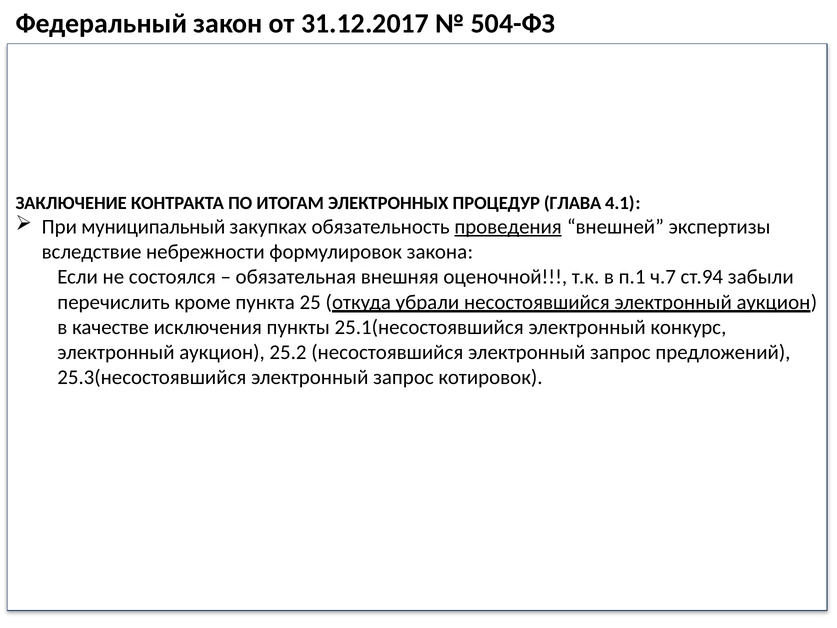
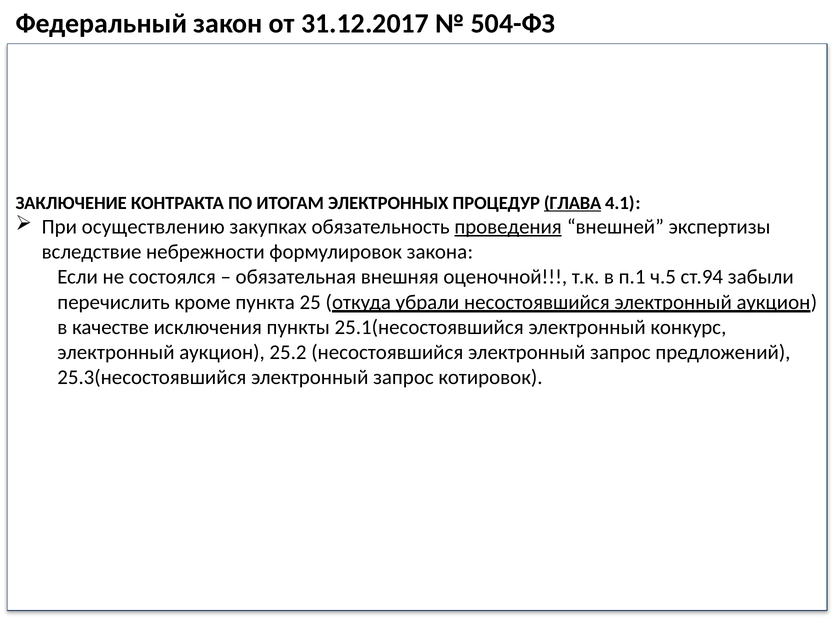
ГЛАВА underline: none -> present
муниципальный: муниципальный -> осуществлению
ч.7: ч.7 -> ч.5
